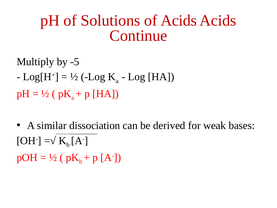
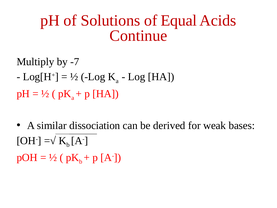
of Acids: Acids -> Equal
-5: -5 -> -7
